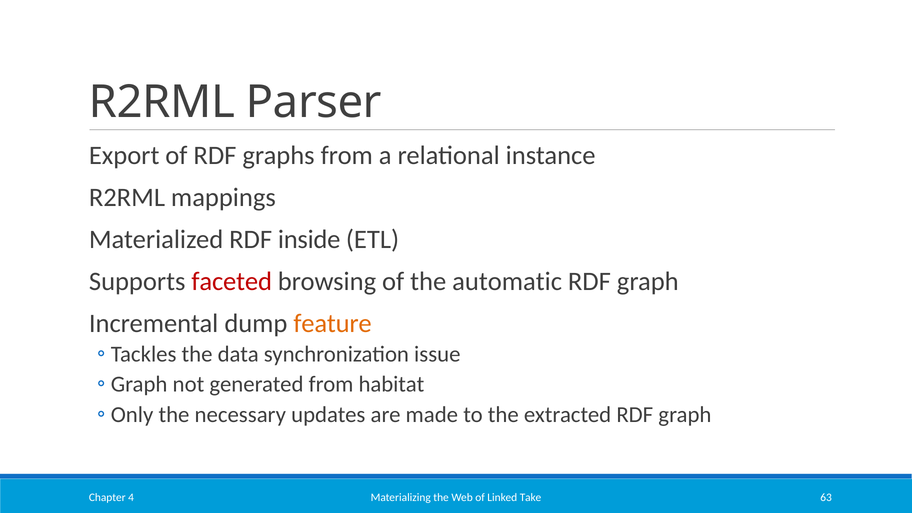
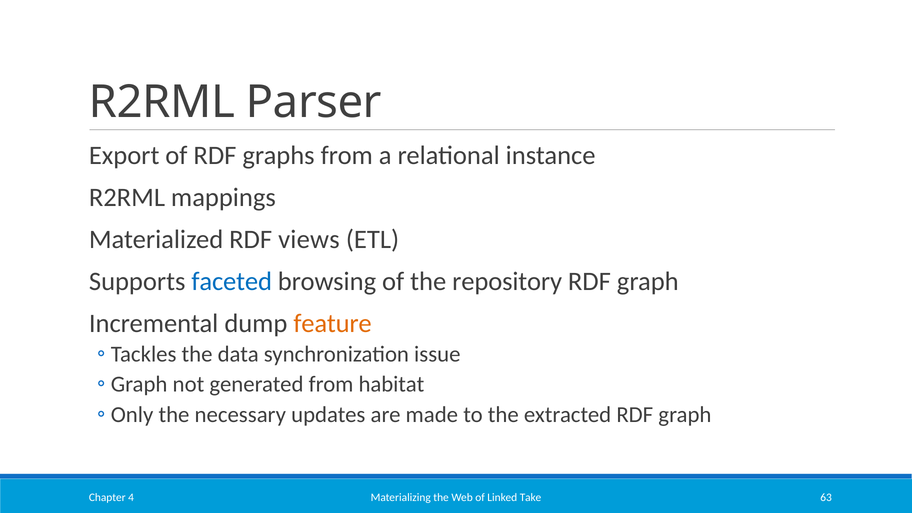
inside: inside -> views
faceted colour: red -> blue
automatic: automatic -> repository
